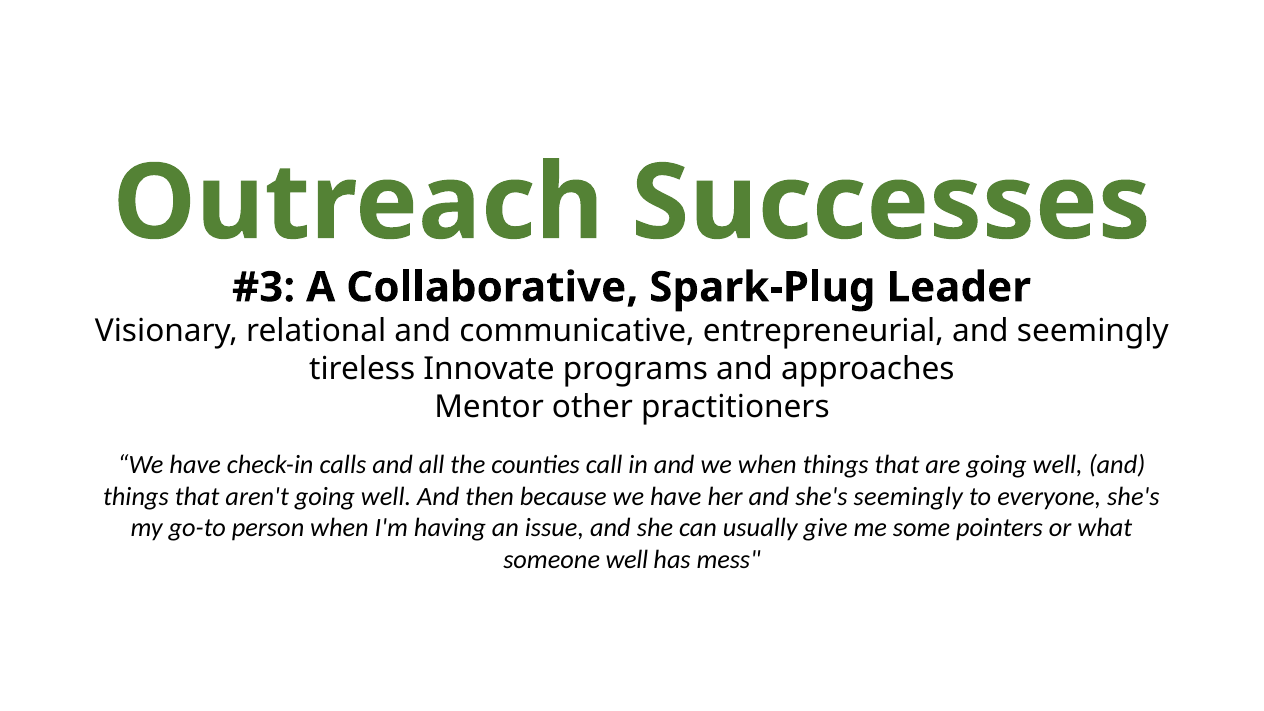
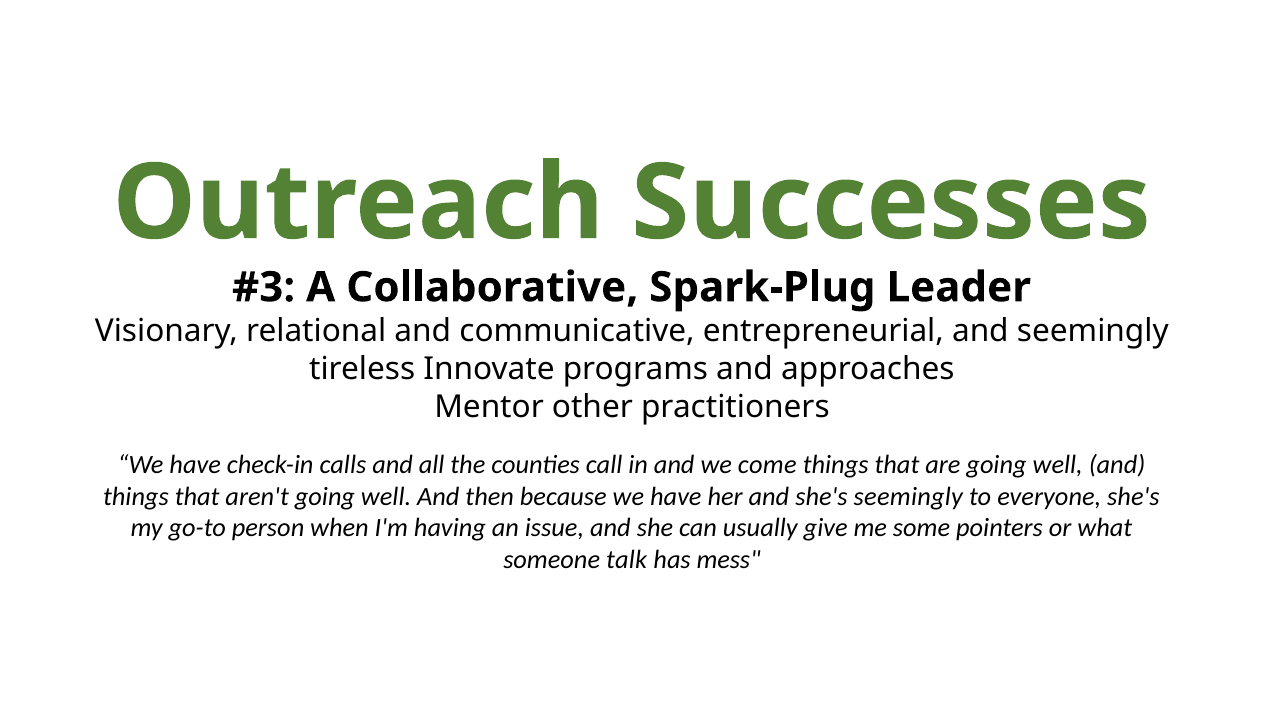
we when: when -> come
someone well: well -> talk
